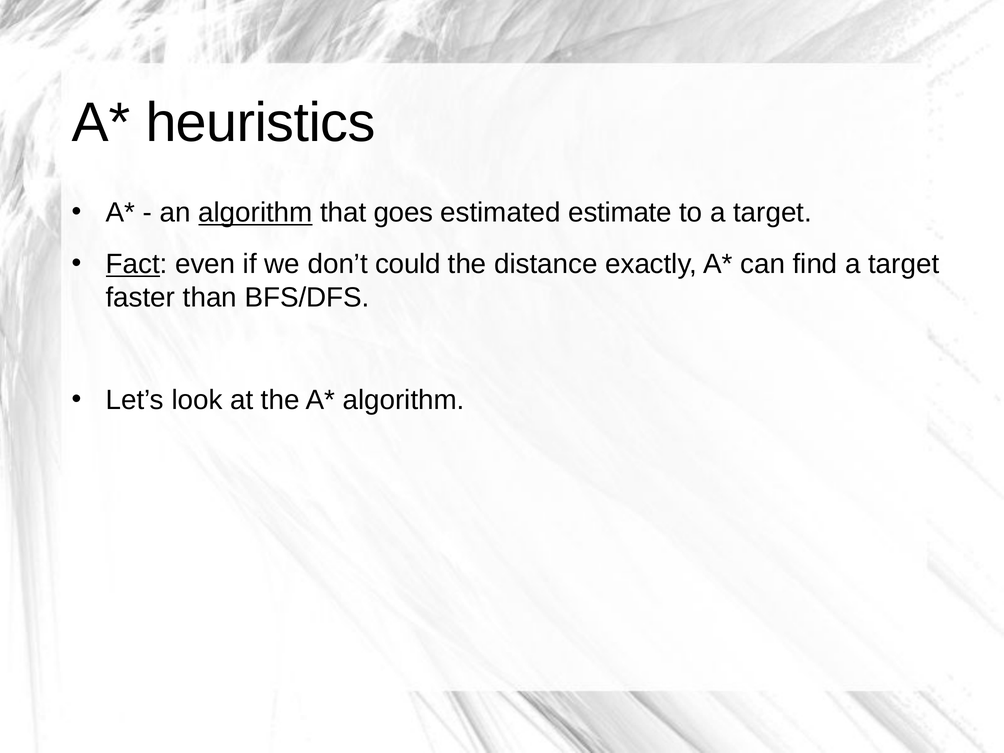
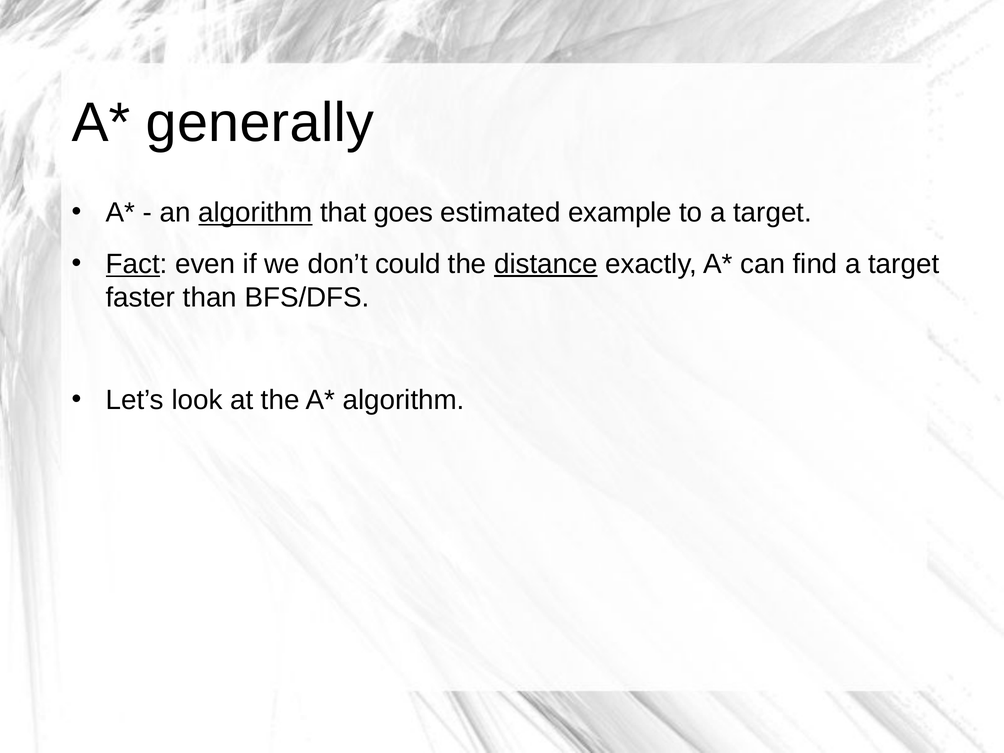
heuristics: heuristics -> generally
estimate: estimate -> example
distance underline: none -> present
